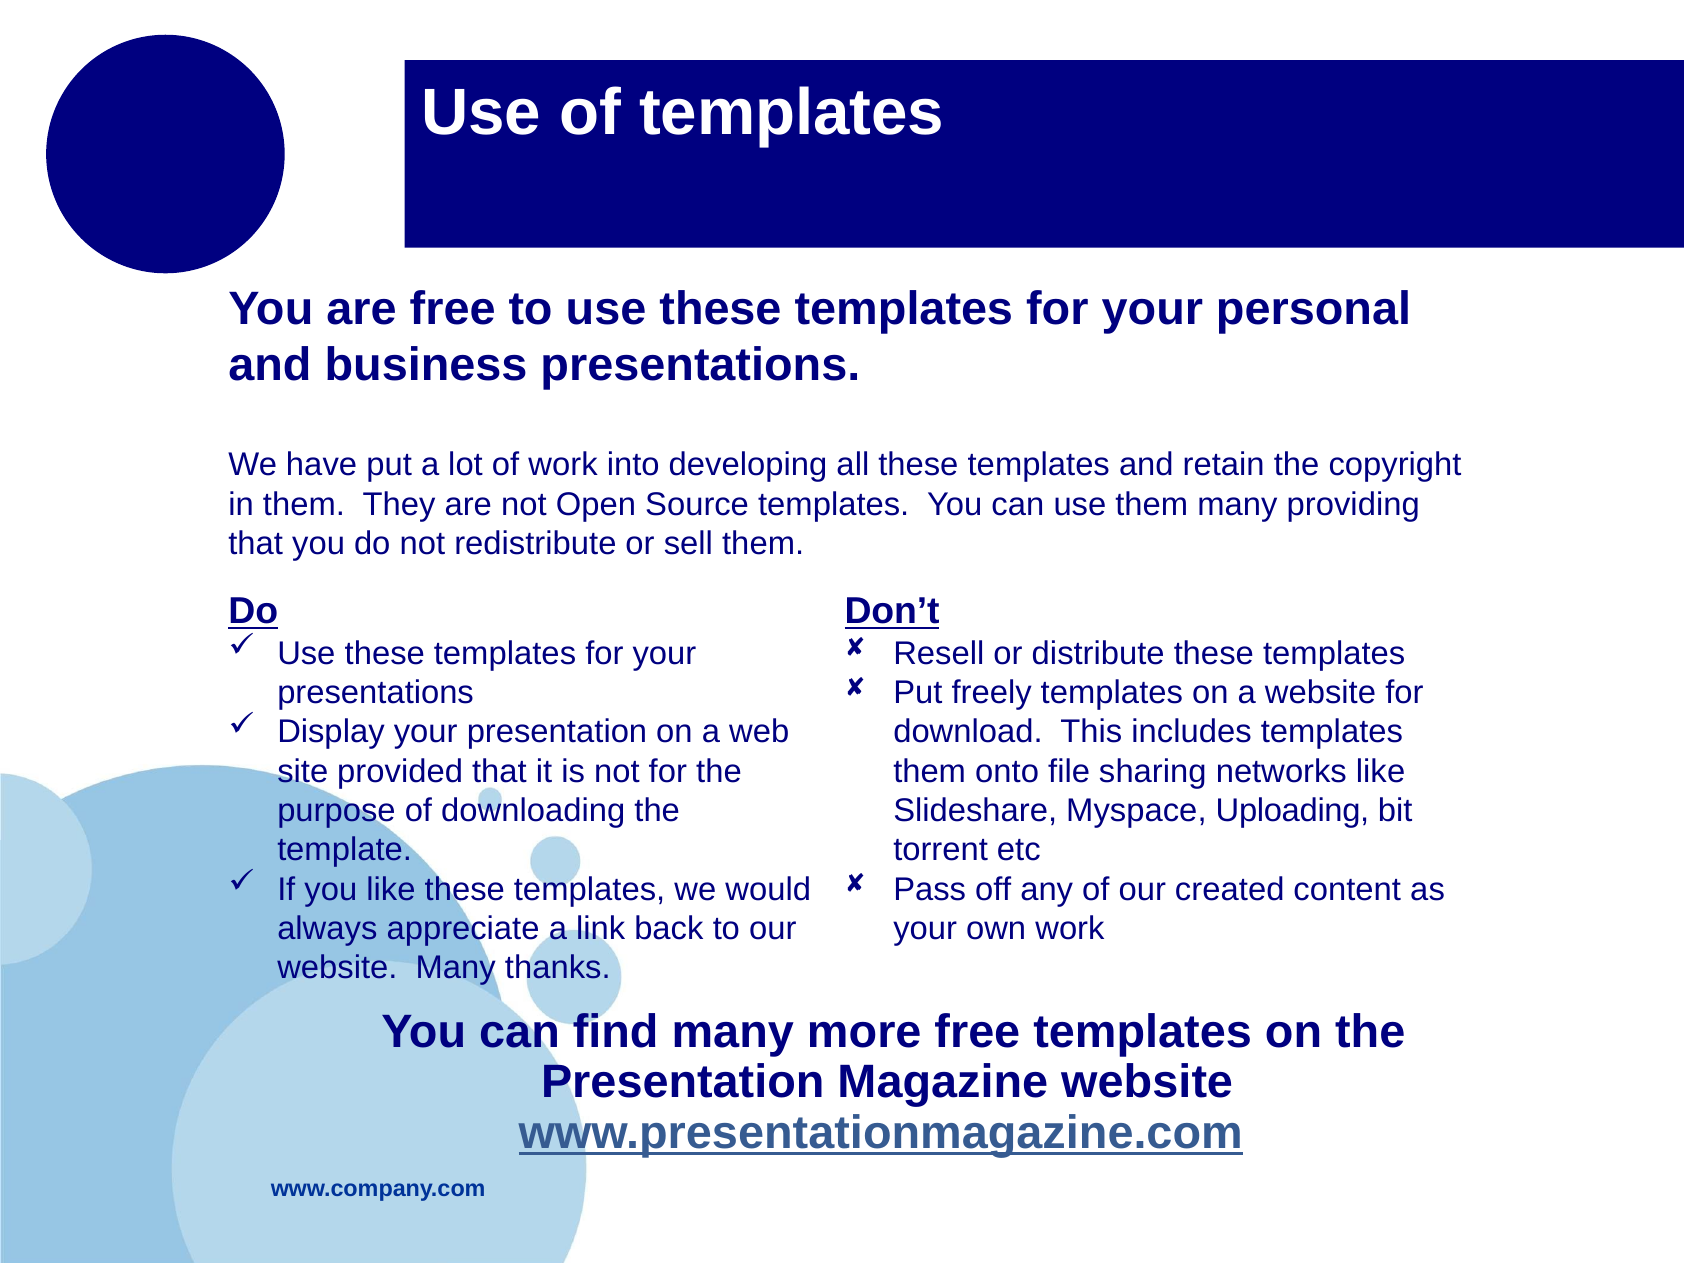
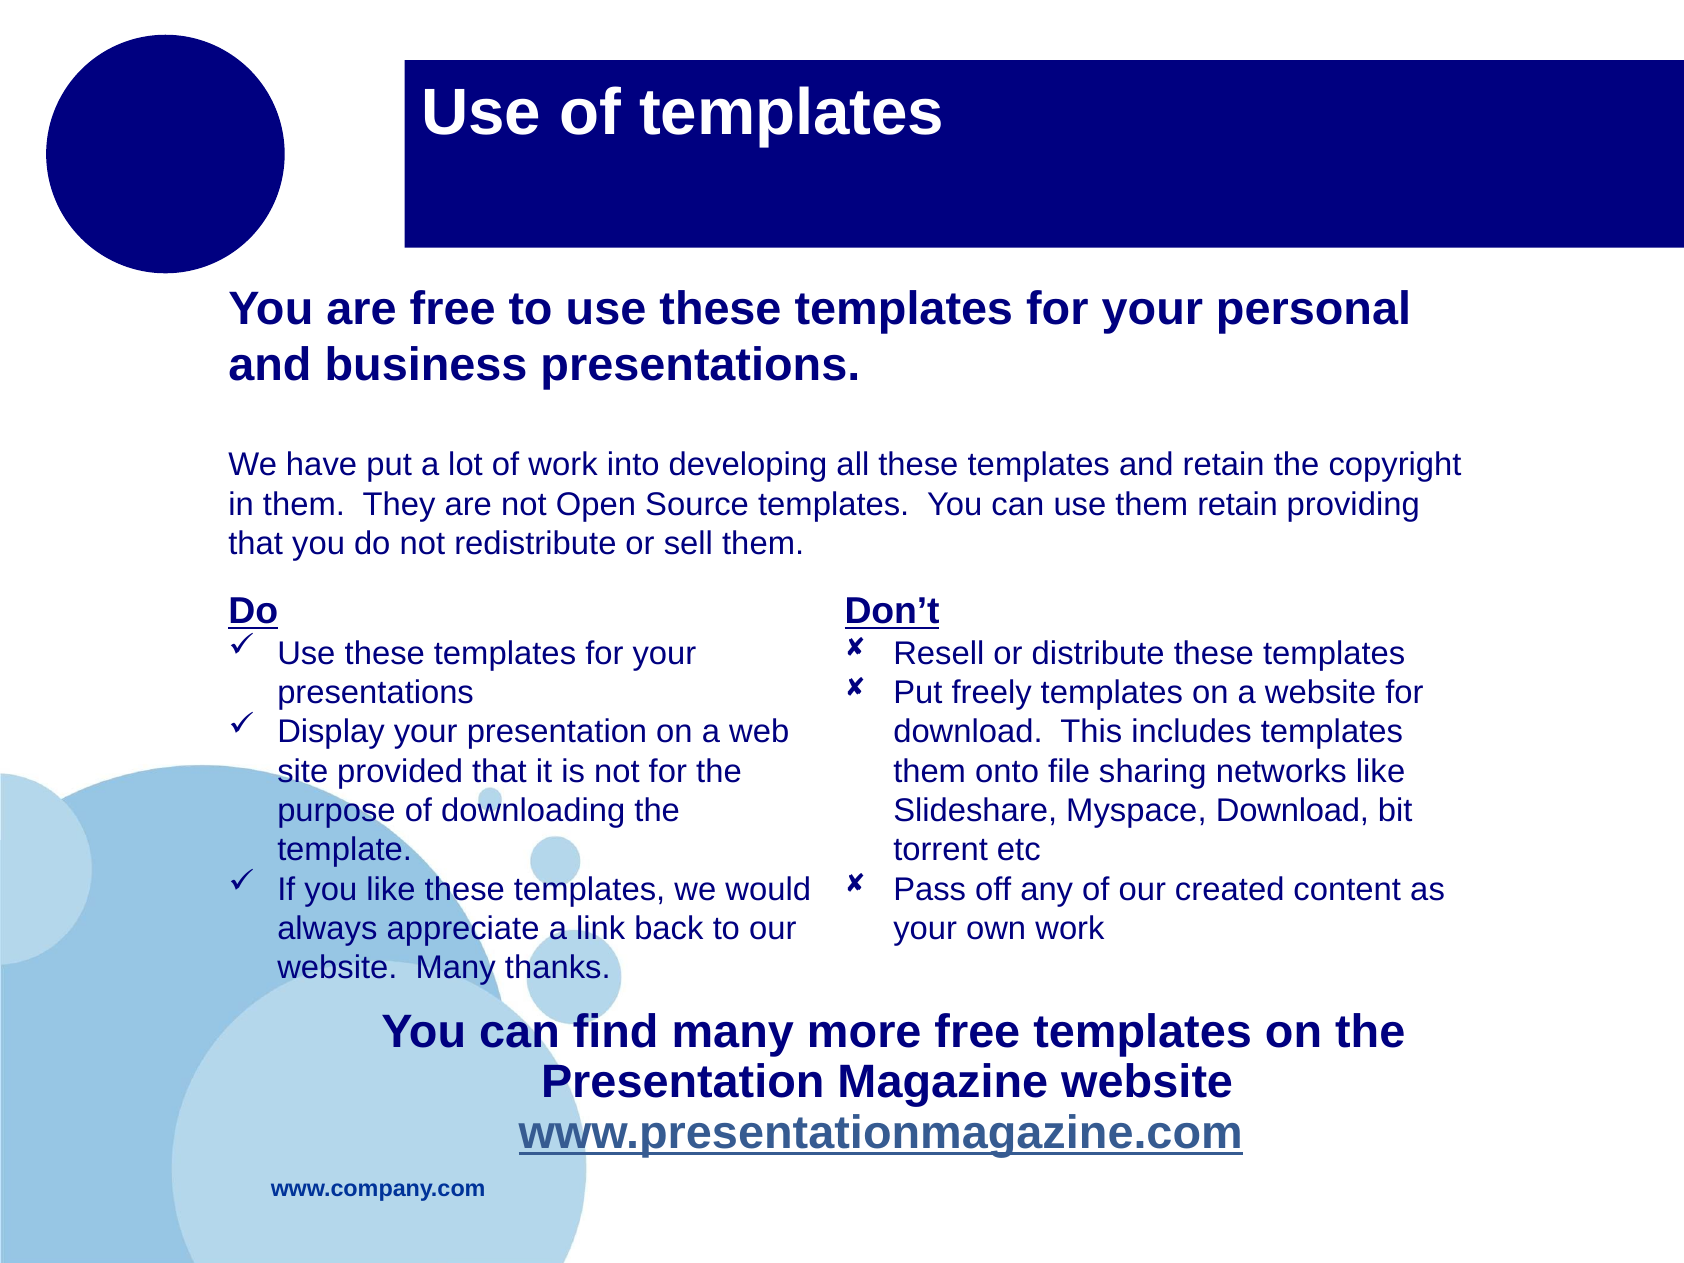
them many: many -> retain
Myspace Uploading: Uploading -> Download
